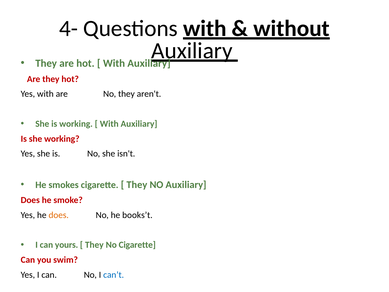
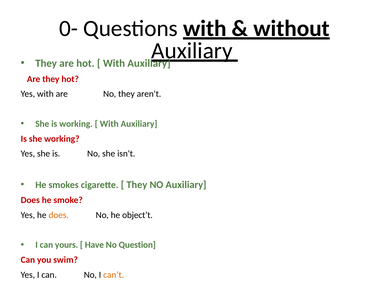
4-: 4- -> 0-
books’t: books’t -> object’t
They at (94, 245): They -> Have
No Cigarette: Cigarette -> Question
can’t colour: blue -> orange
